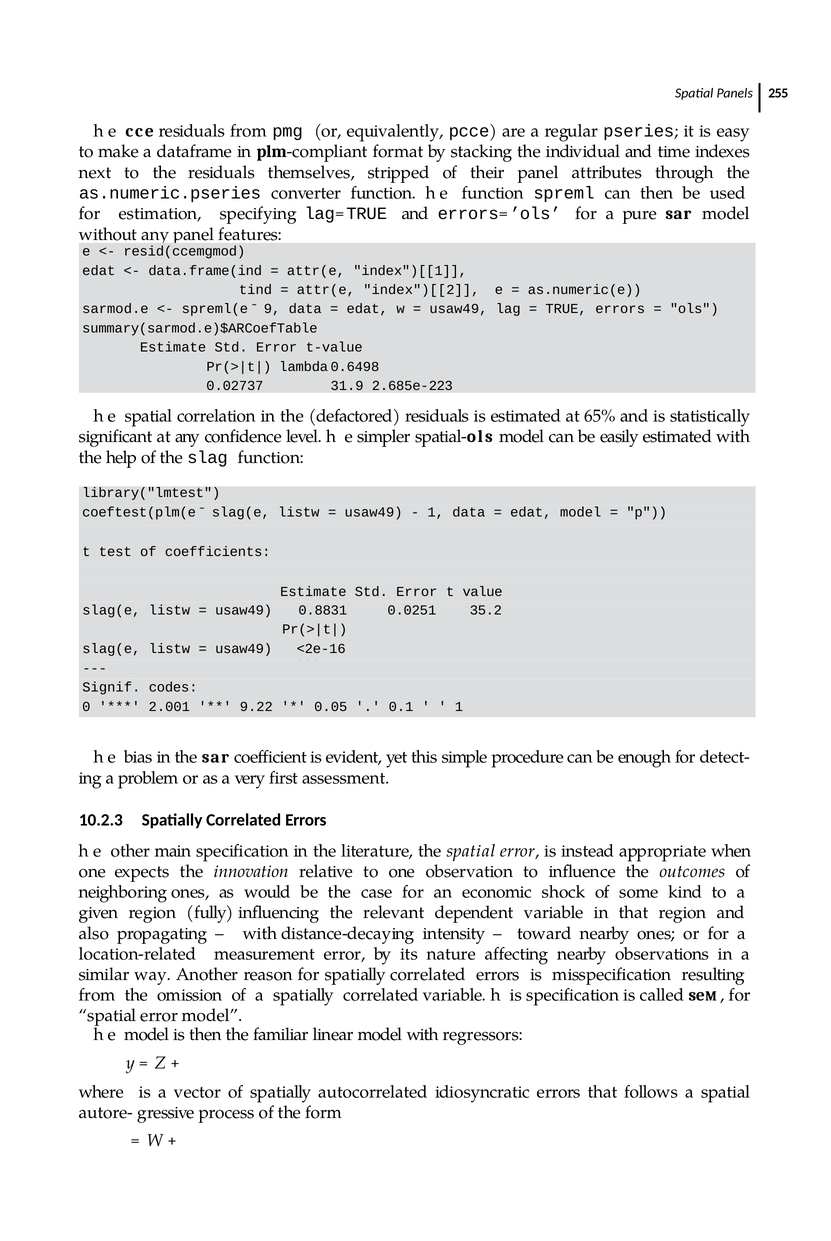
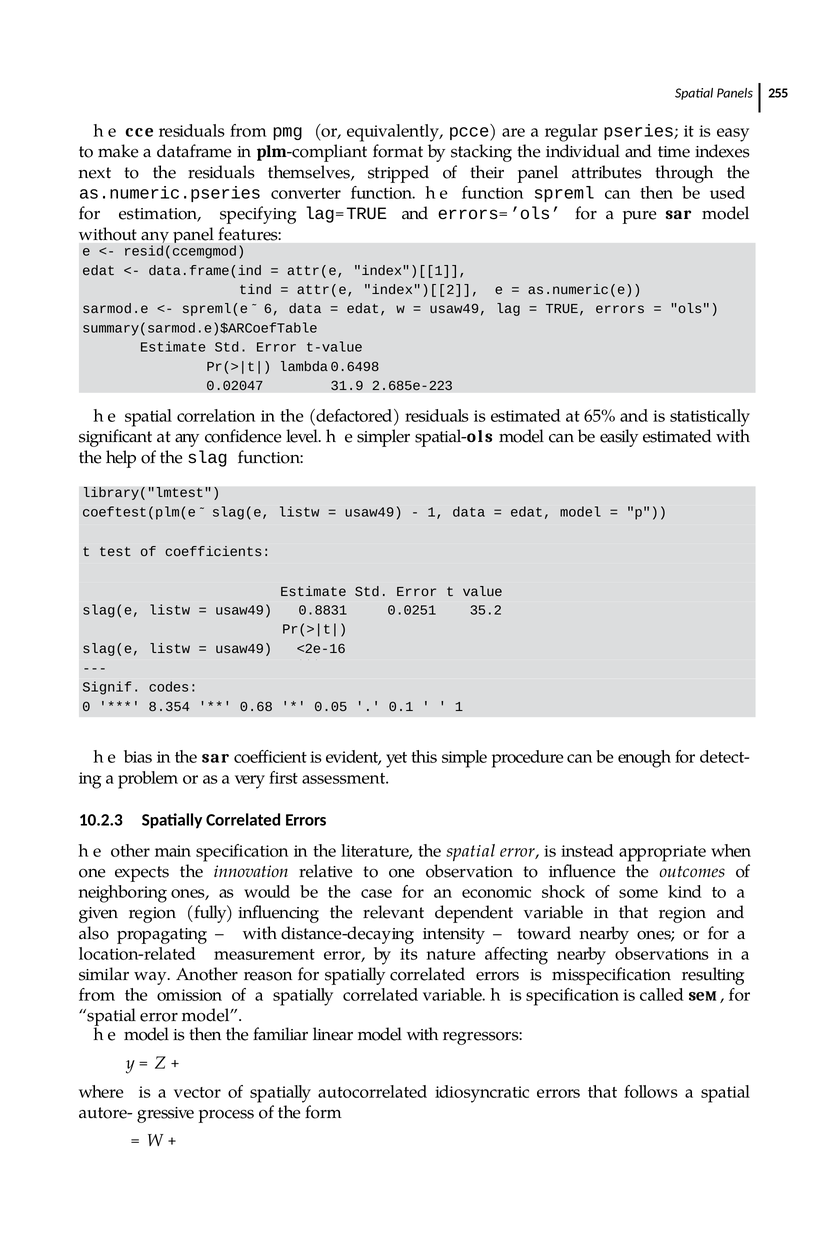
9: 9 -> 6
0.02737: 0.02737 -> 0.02047
2.001: 2.001 -> 8.354
9.22: 9.22 -> 0.68
